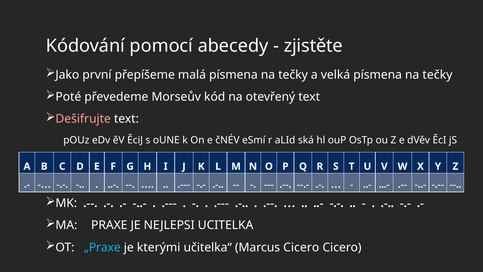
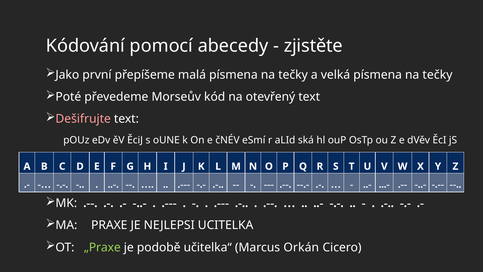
„Praxe colour: light blue -> light green
kterými: kterými -> podobě
Marcus Cicero: Cicero -> Orkán
